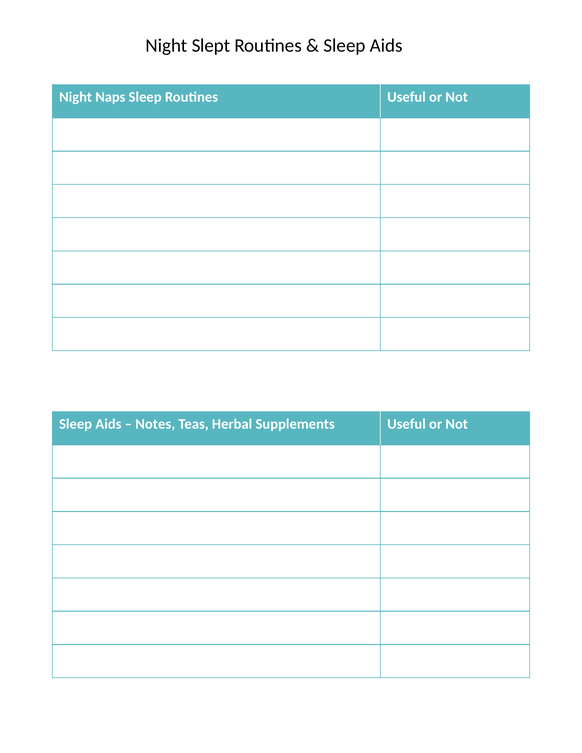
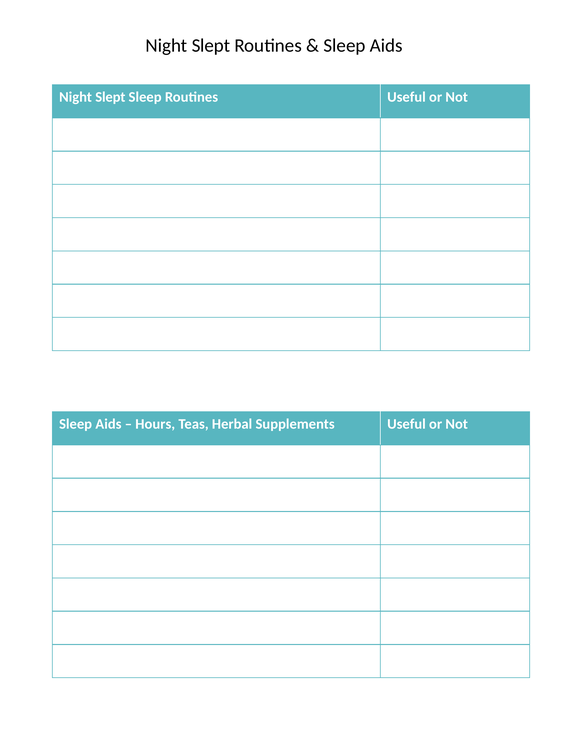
Naps at (110, 97): Naps -> Slept
Notes: Notes -> Hours
